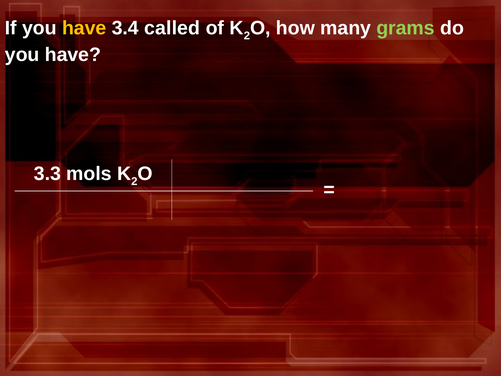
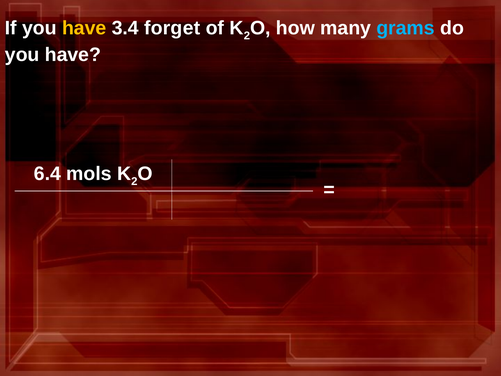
called: called -> forget
grams colour: light green -> light blue
3.3: 3.3 -> 6.4
